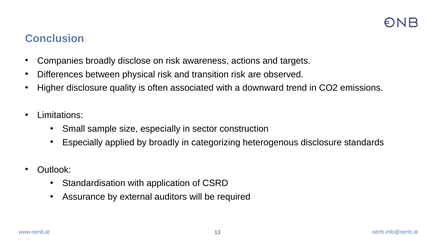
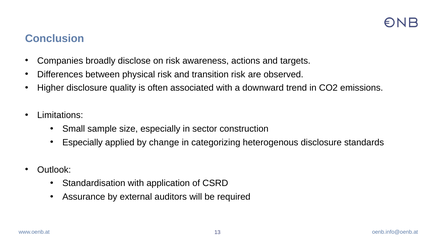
by broadly: broadly -> change
